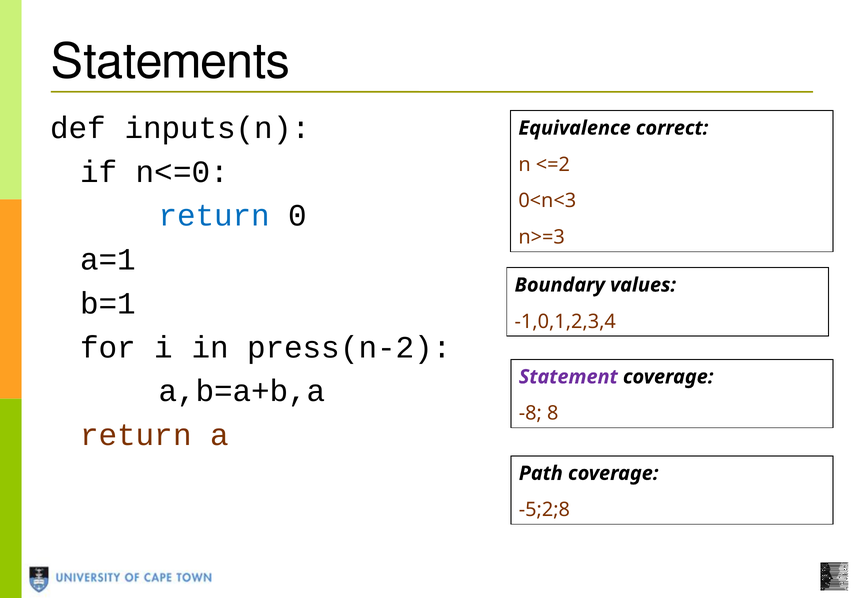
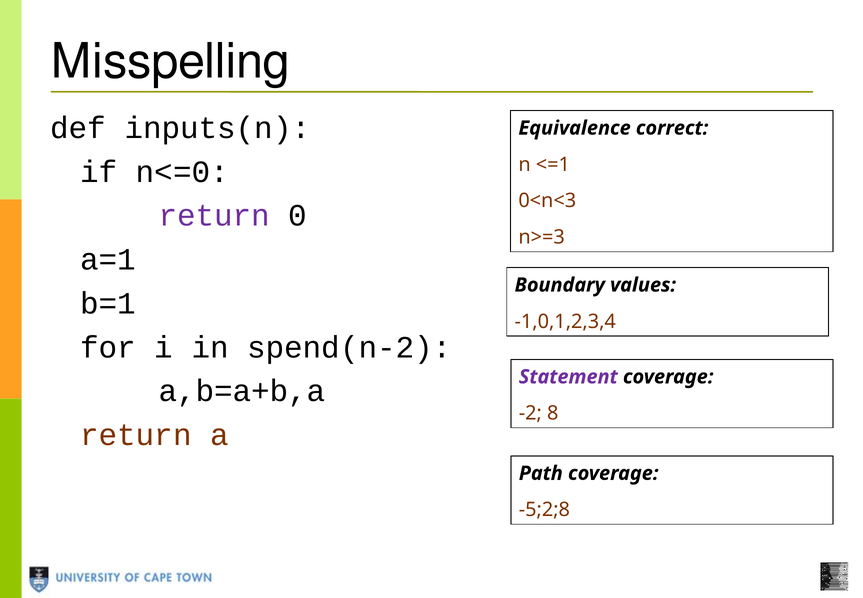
Statements: Statements -> Misspelling
<=2: <=2 -> <=1
return at (214, 215) colour: blue -> purple
press(n-2: press(n-2 -> spend(n-2
-8: -8 -> -2
